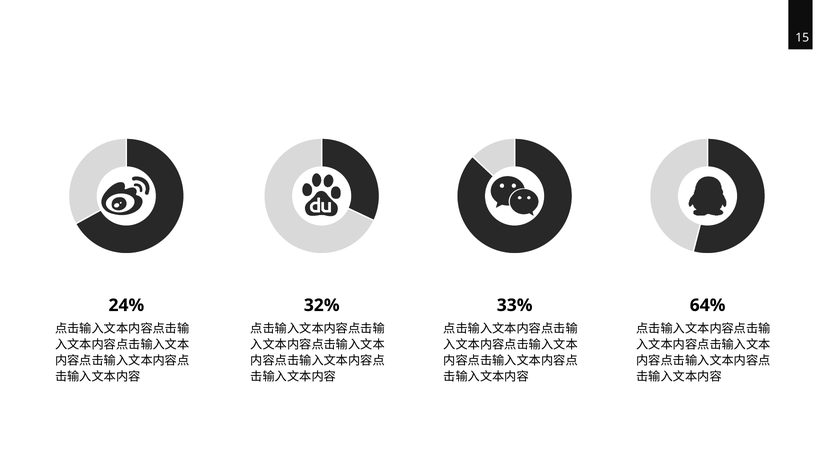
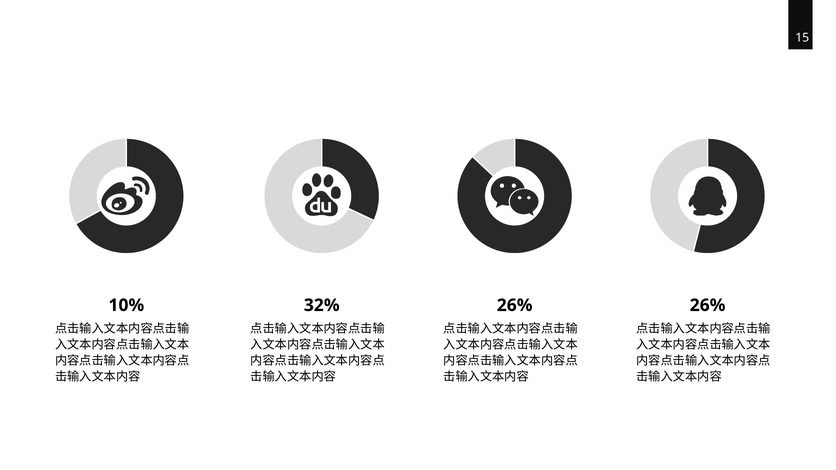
24%: 24% -> 10%
33% at (515, 305): 33% -> 26%
64% at (708, 305): 64% -> 26%
